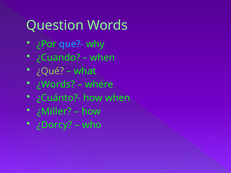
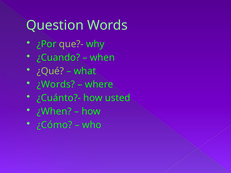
que?- colour: light blue -> light green
how when: when -> usted
¿Miller: ¿Miller -> ¿When
¿Dorcy: ¿Dorcy -> ¿Cómo
